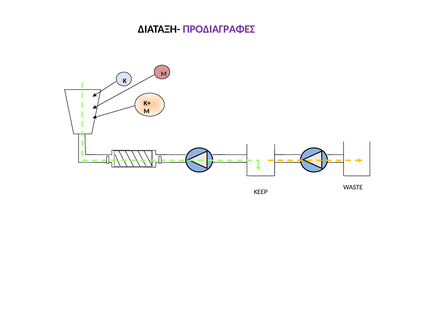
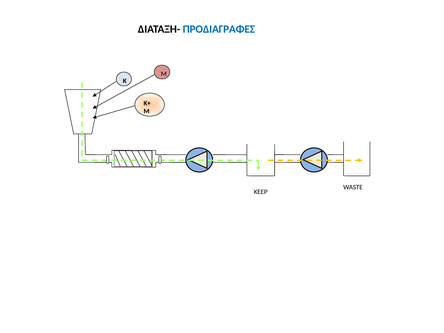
ΠΡΟΔΙΑΓΡΑΦΕΣ colour: purple -> blue
